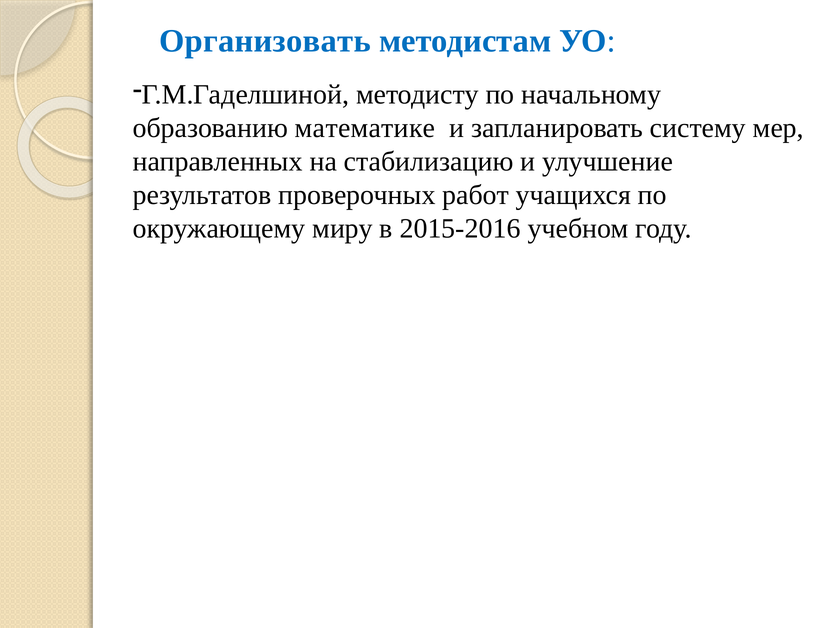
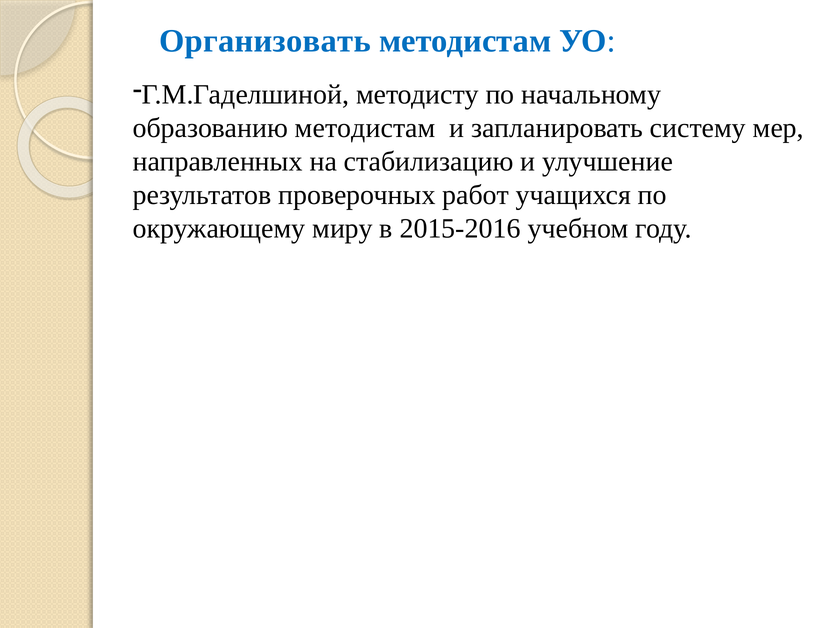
образованию математике: математике -> методистам
